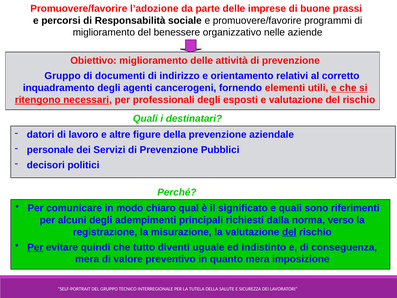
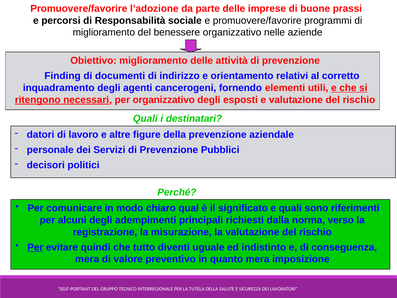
Gruppo at (63, 76): Gruppo -> Finding
per professionali: professionali -> organizzativo
del at (289, 232) underline: present -> none
